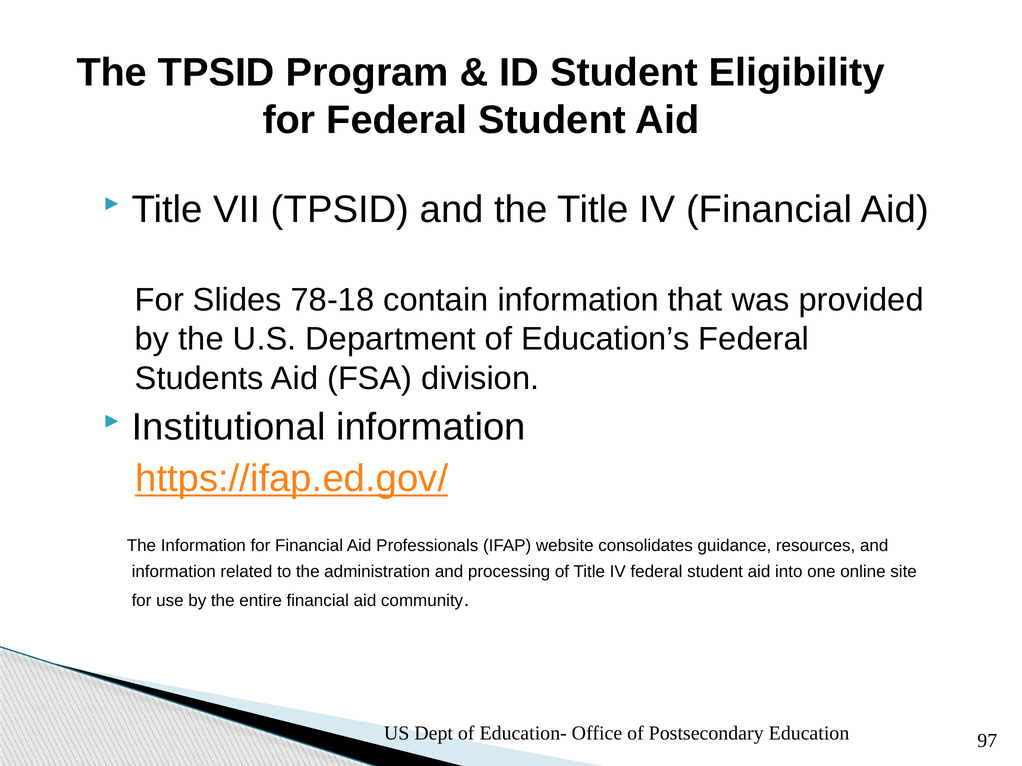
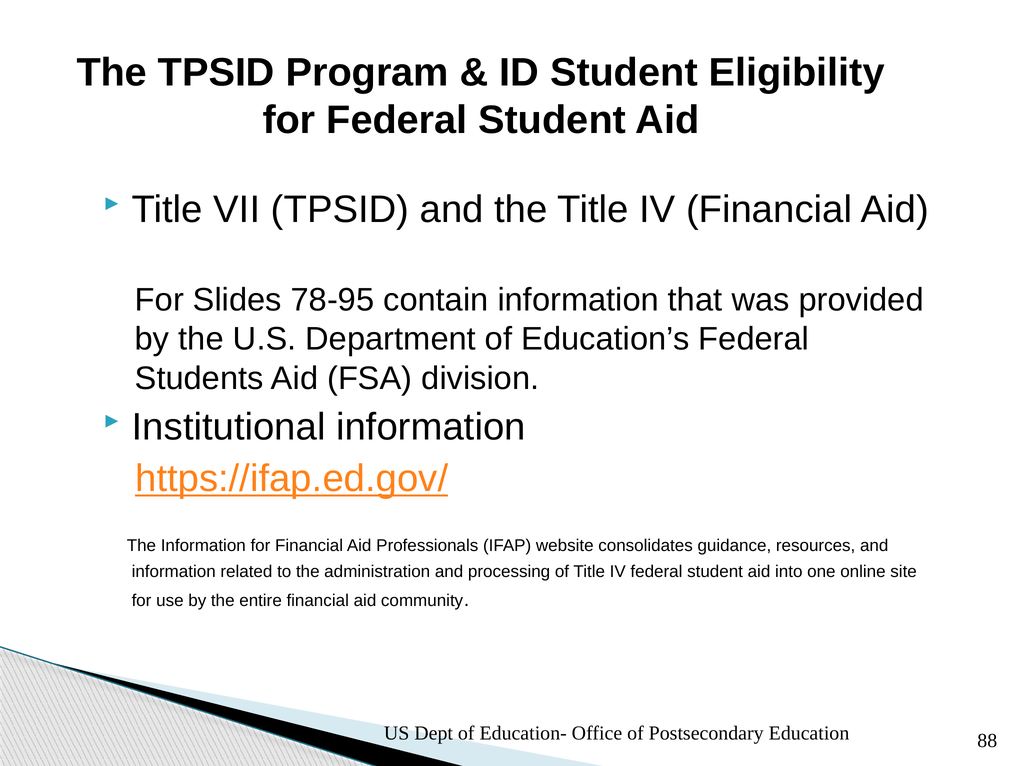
78-18: 78-18 -> 78-95
97: 97 -> 88
